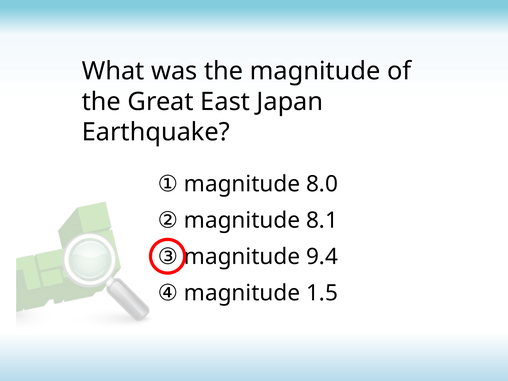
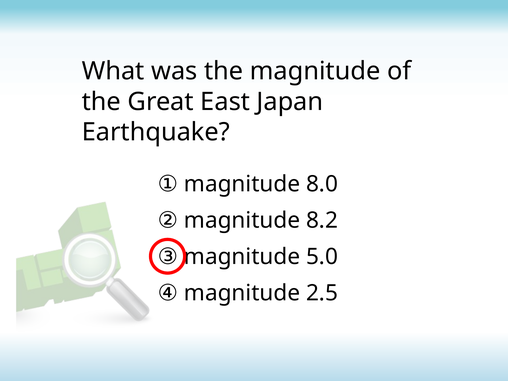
8.1: 8.1 -> 8.2
9.4: 9.4 -> 5.0
1.5: 1.5 -> 2.5
